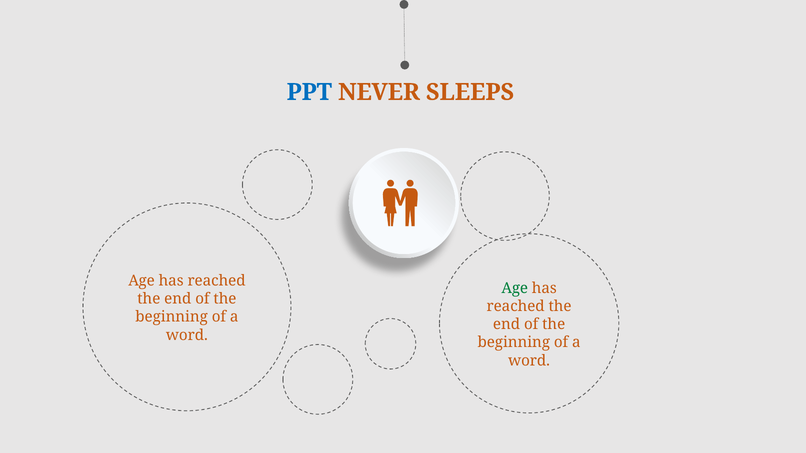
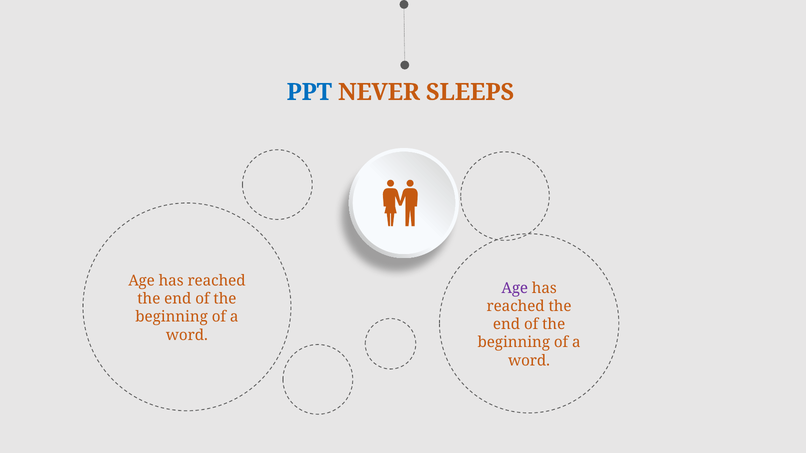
Age at (515, 288) colour: green -> purple
